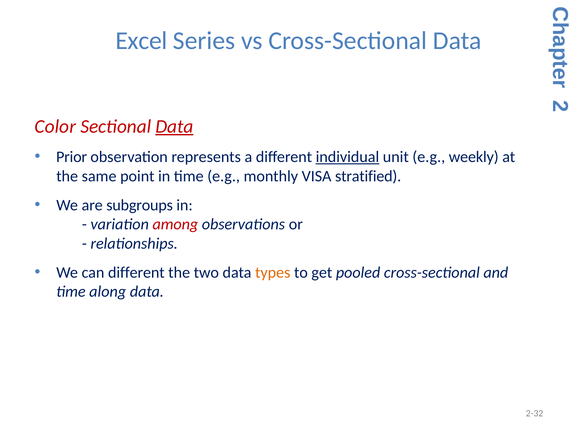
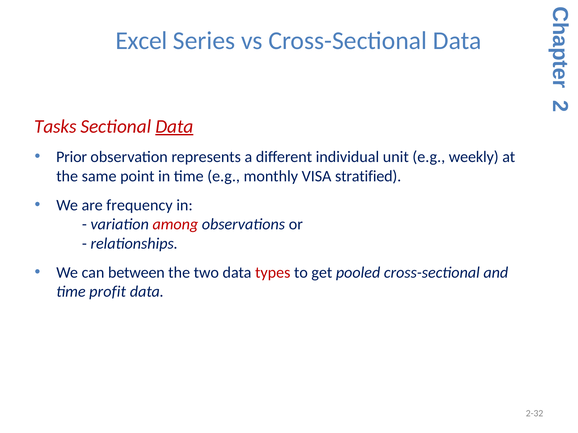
Color: Color -> Tasks
individual underline: present -> none
subgroups: subgroups -> frequency
can different: different -> between
types colour: orange -> red
along: along -> profit
